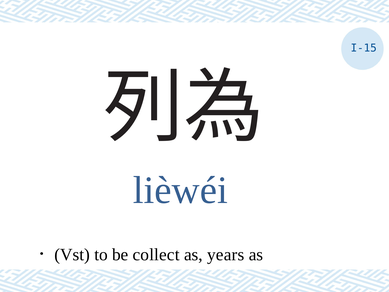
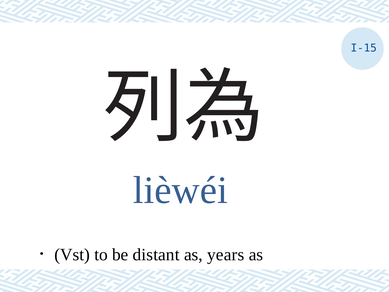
collect: collect -> distant
